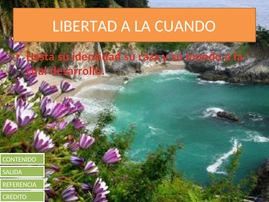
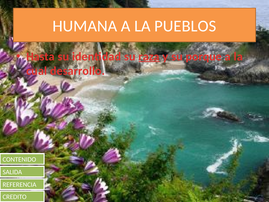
LIBERTAD: LIBERTAD -> HUMANA
CUANDO: CUANDO -> PUEBLOS
raza underline: none -> present
mundo: mundo -> porque
